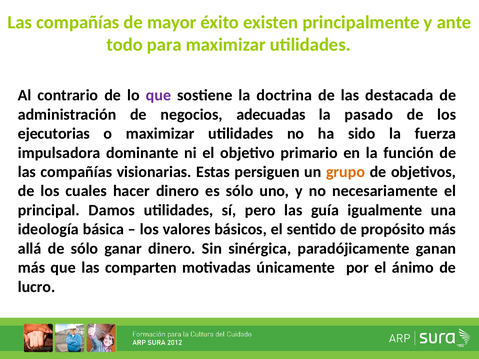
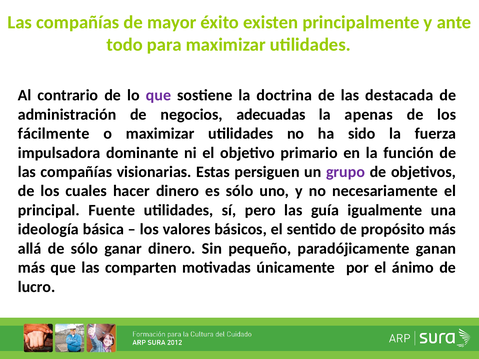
pasado: pasado -> apenas
ejecutorias: ejecutorias -> fácilmente
grupo colour: orange -> purple
Damos: Damos -> Fuente
sinérgica: sinérgica -> pequeño
